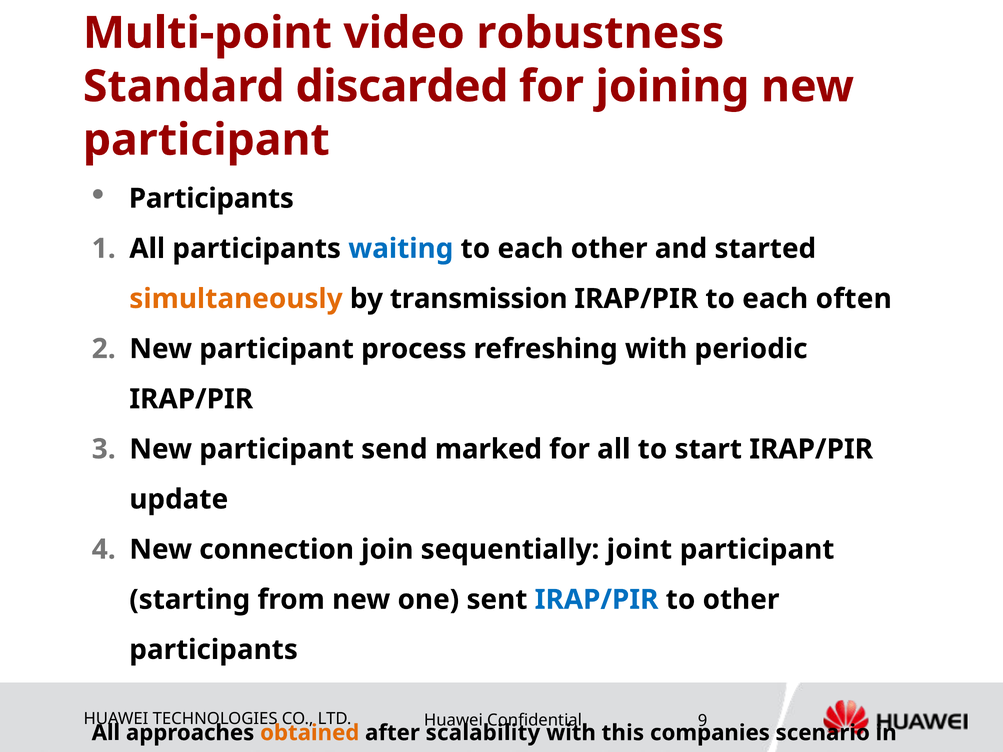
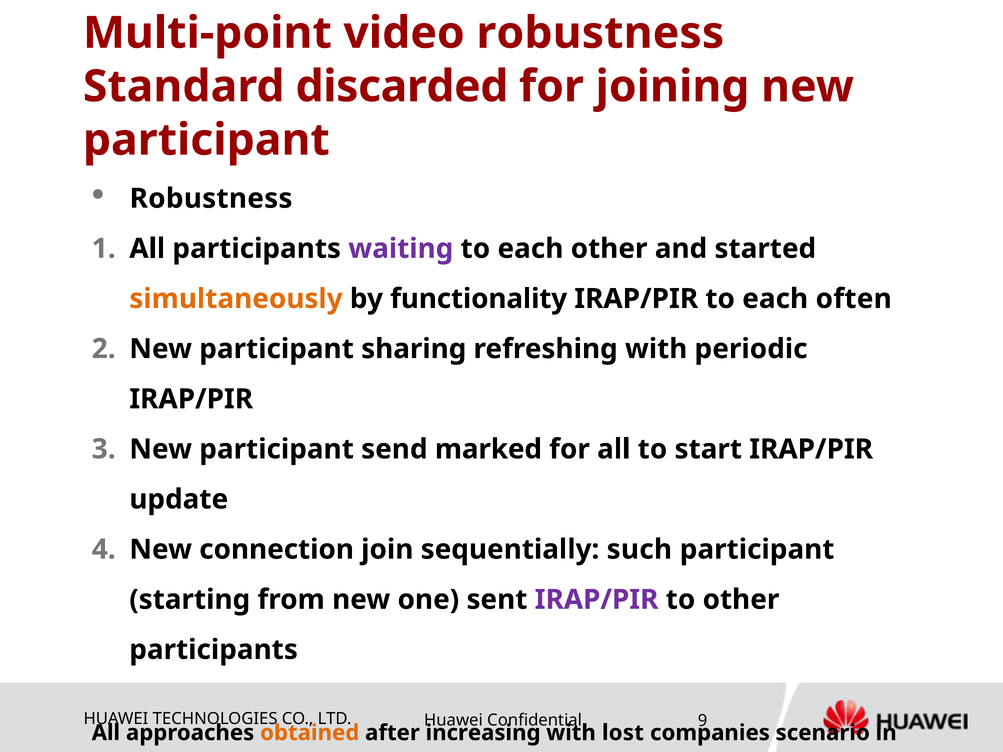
Participants at (211, 199): Participants -> Robustness
waiting colour: blue -> purple
transmission: transmission -> functionality
process: process -> sharing
joint: joint -> such
IRAP/PIR at (597, 600) colour: blue -> purple
scalability: scalability -> increasing
this: this -> lost
